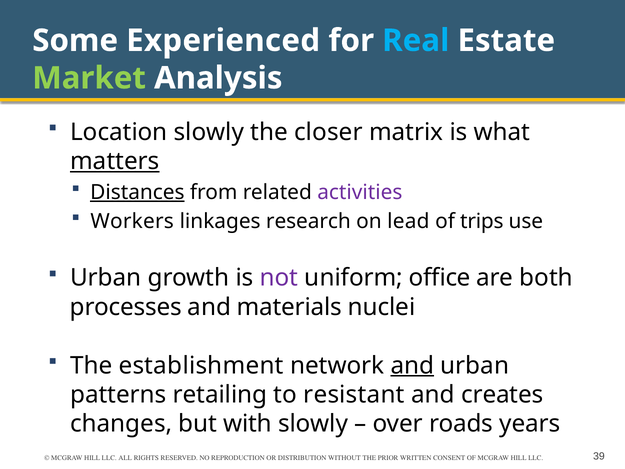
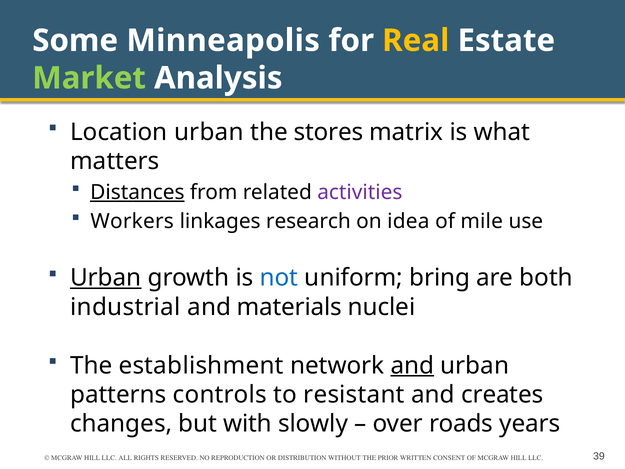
Experienced: Experienced -> Minneapolis
Real colour: light blue -> yellow
Location slowly: slowly -> urban
closer: closer -> stores
matters underline: present -> none
lead: lead -> idea
trips: trips -> mile
Urban at (106, 278) underline: none -> present
not colour: purple -> blue
office: office -> bring
processes: processes -> industrial
retailing: retailing -> controls
